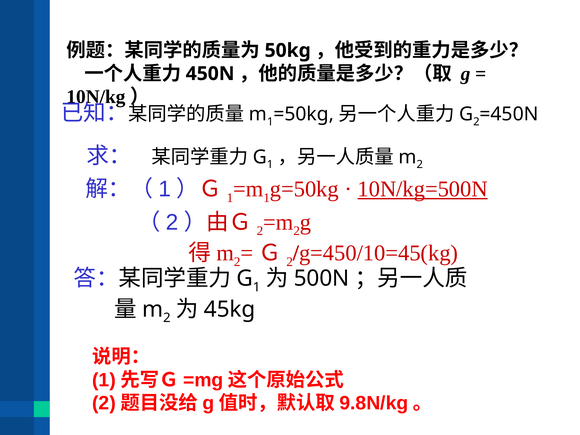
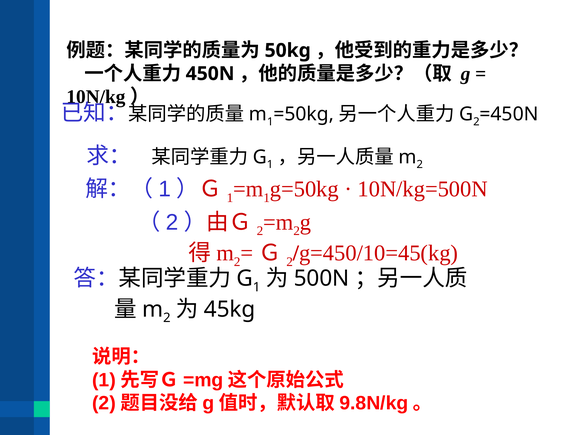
10N/kg=500N underline: present -> none
